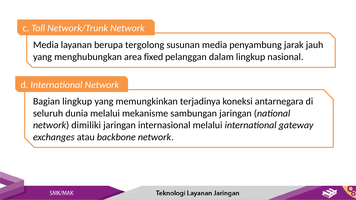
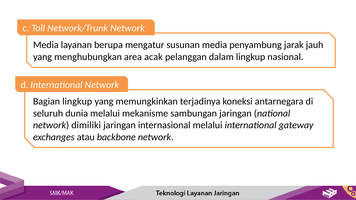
tergolong: tergolong -> mengatur
fixed: fixed -> acak
